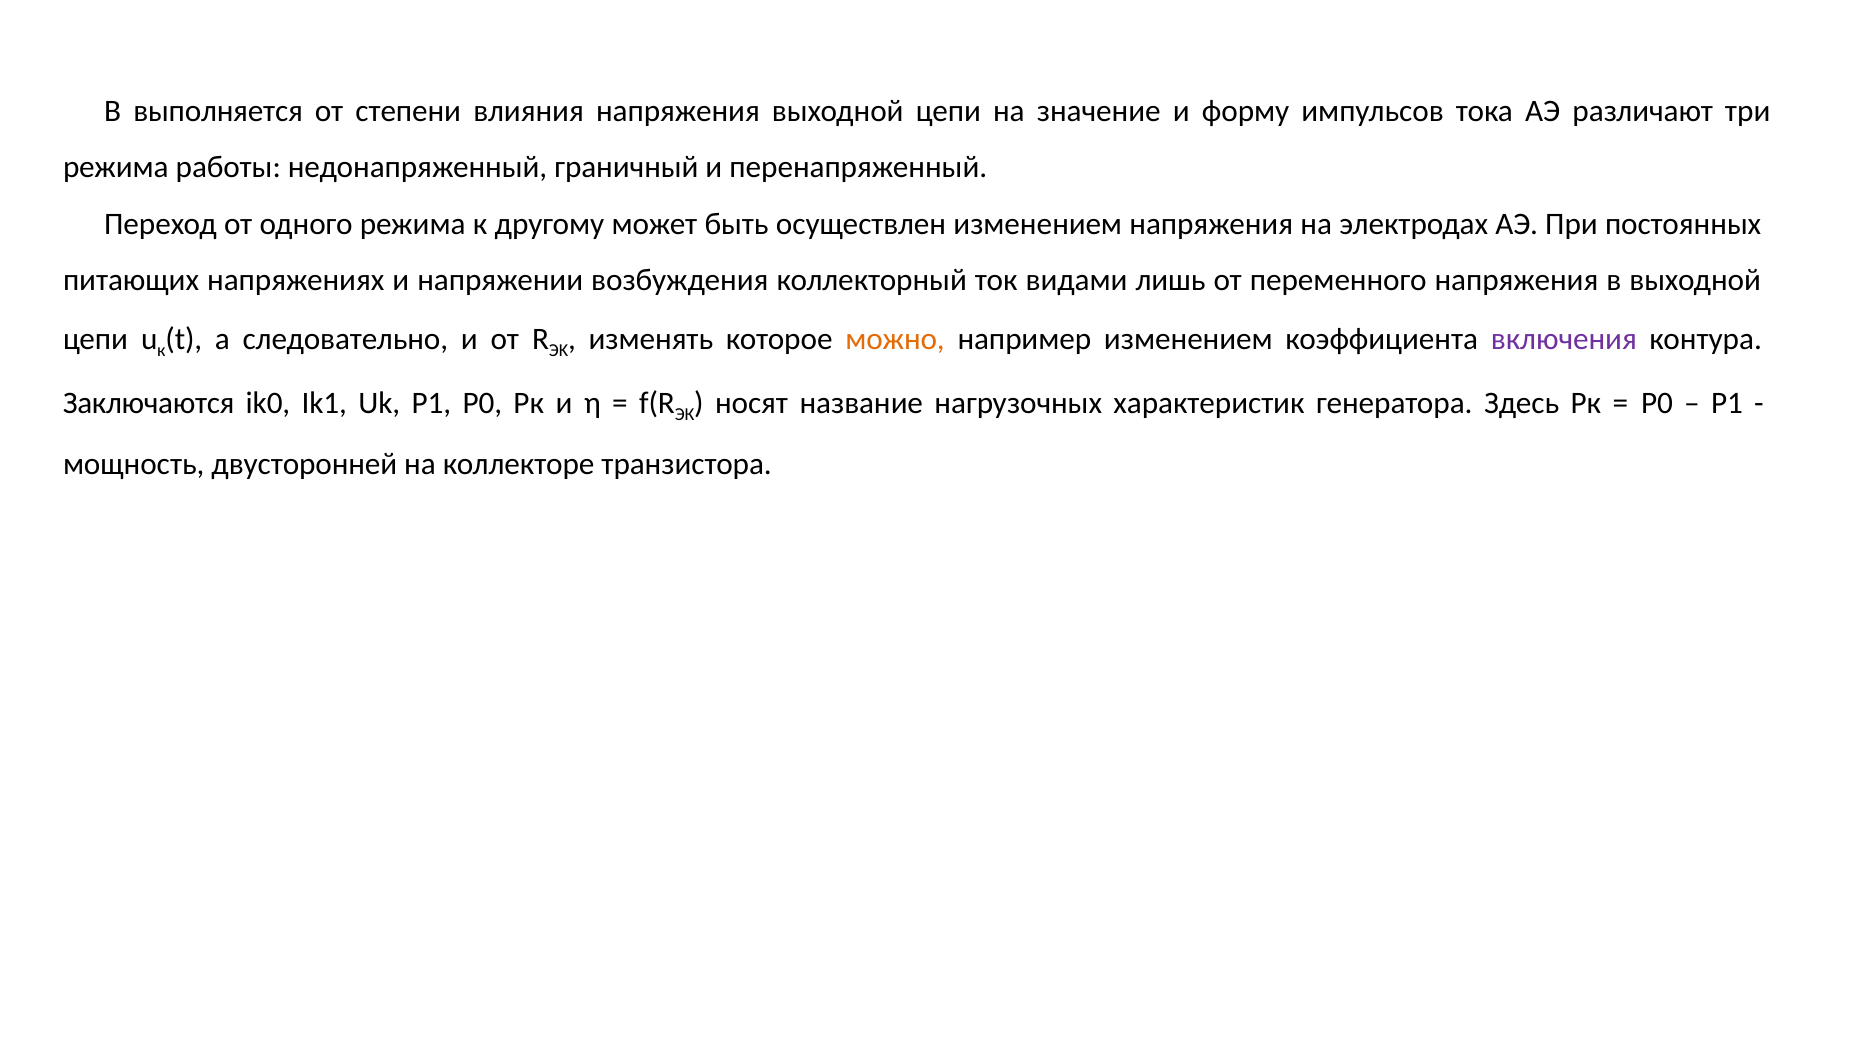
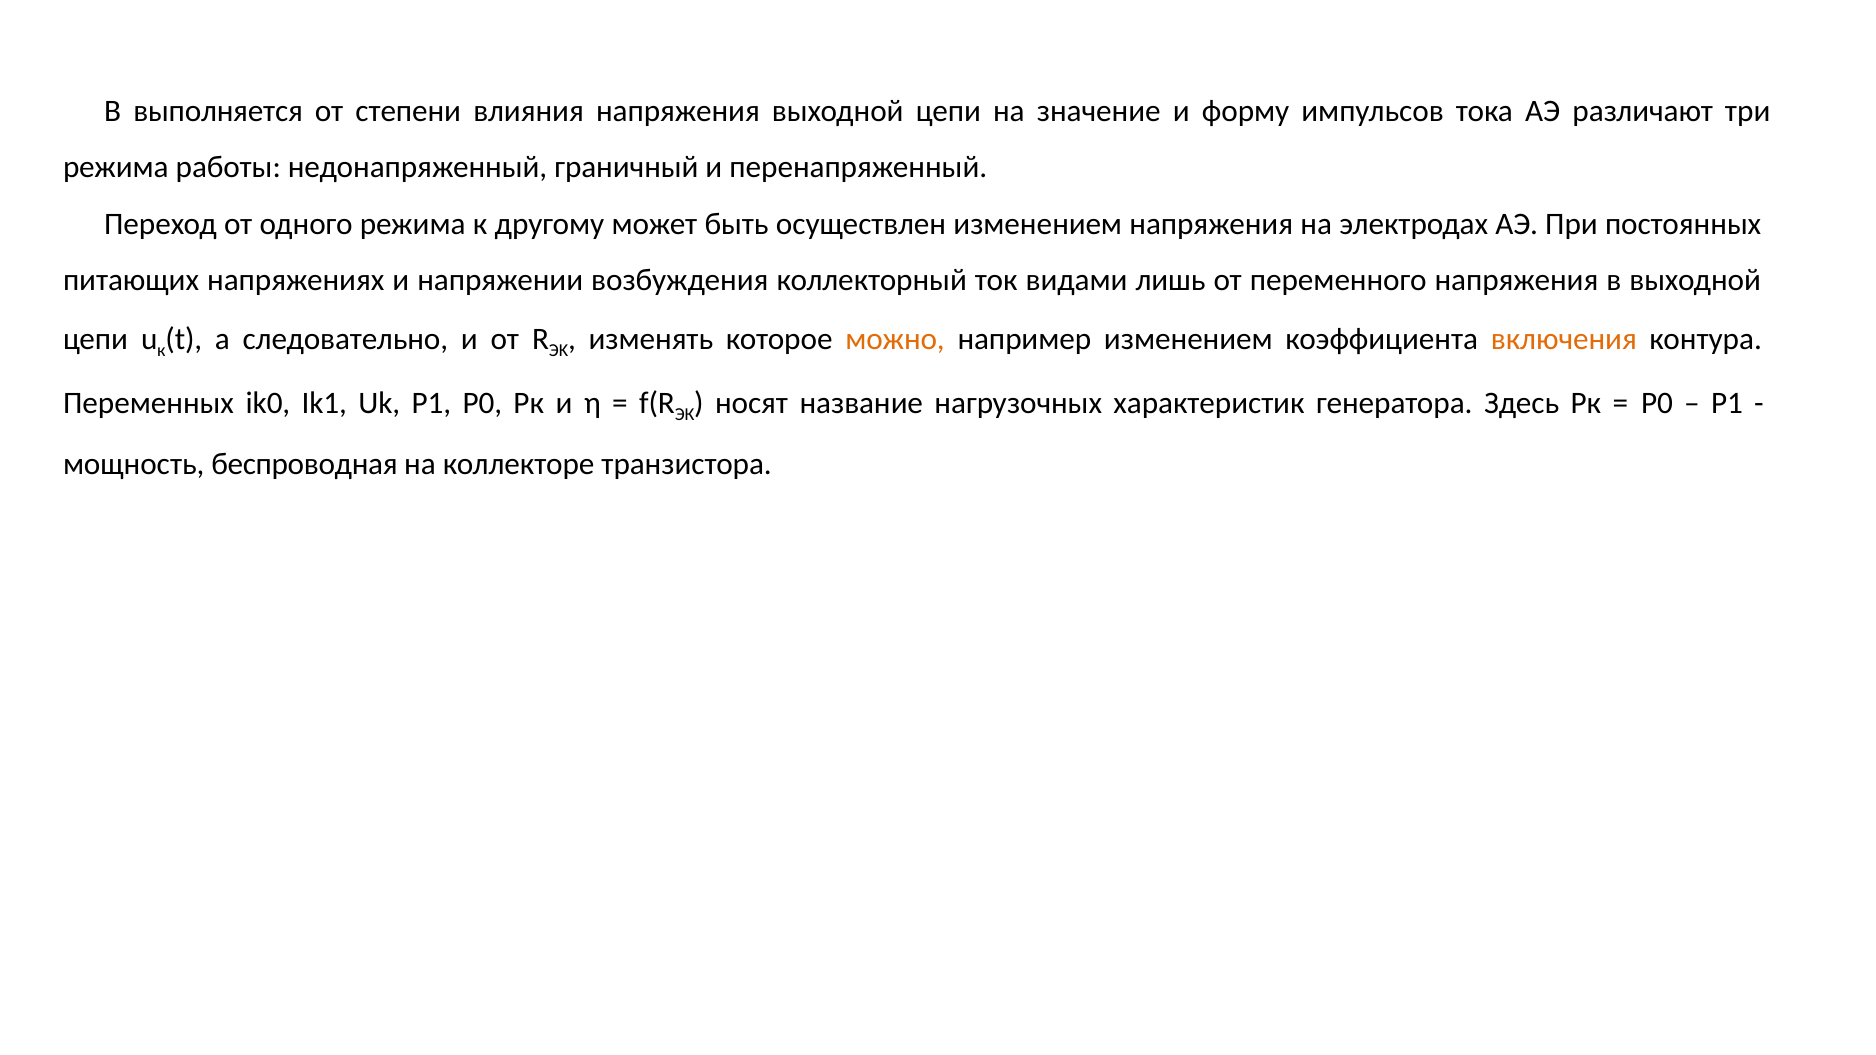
включения colour: purple -> orange
Заключаются: Заключаются -> Переменных
двусторонней: двусторонней -> беспроводная
